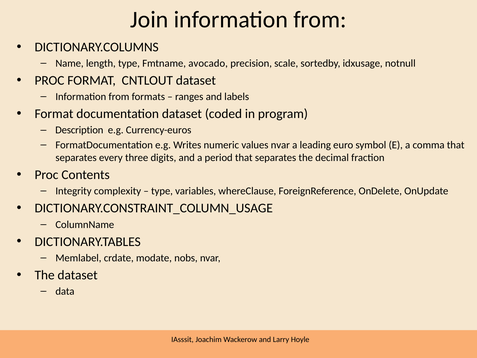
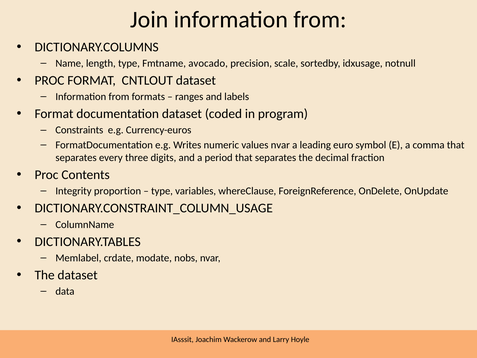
Description: Description -> Constraints
complexity: complexity -> proportion
